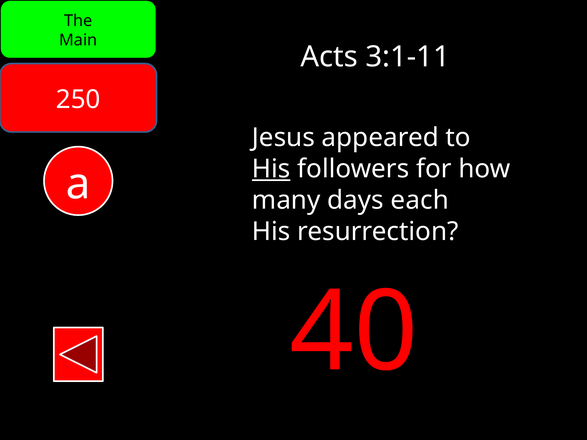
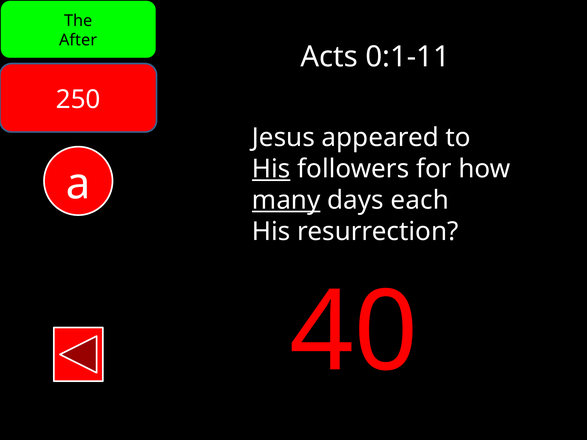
Main: Main -> After
3:1-11: 3:1-11 -> 0:1-11
many underline: none -> present
